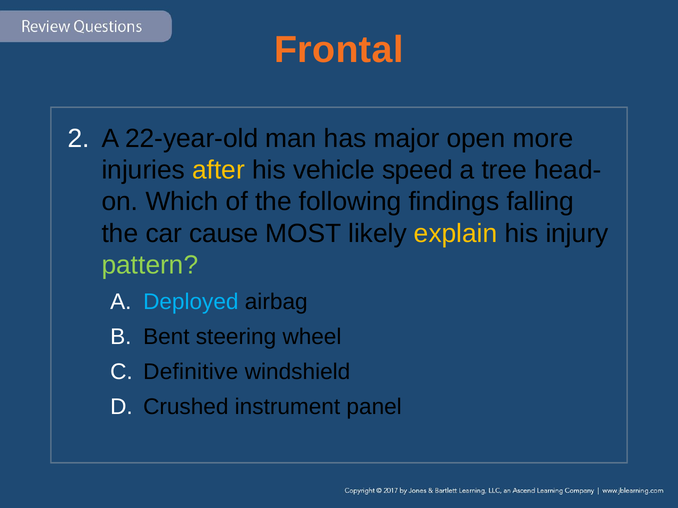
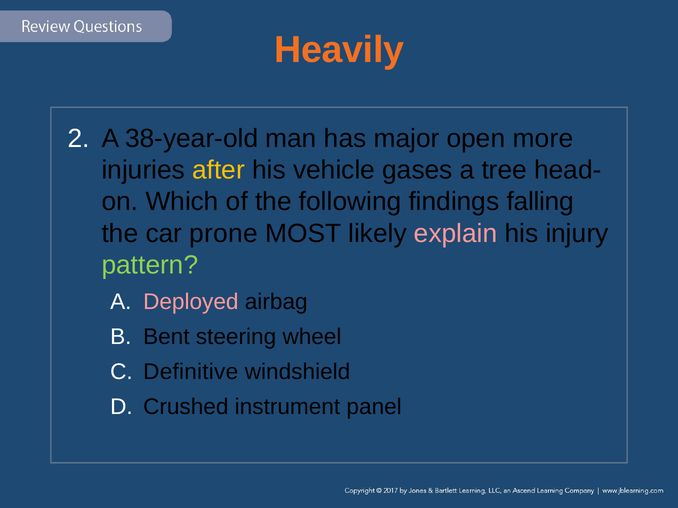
Frontal: Frontal -> Heavily
22-year-old: 22-year-old -> 38-year-old
speed: speed -> gases
cause: cause -> prone
explain colour: yellow -> pink
Deployed colour: light blue -> pink
